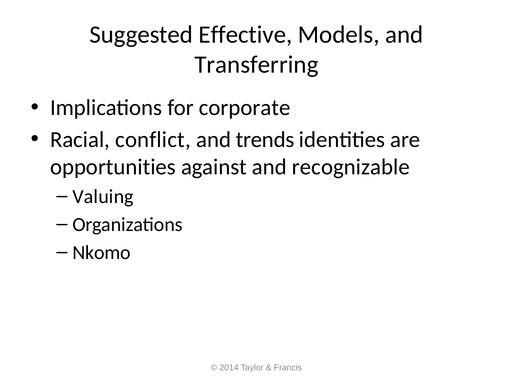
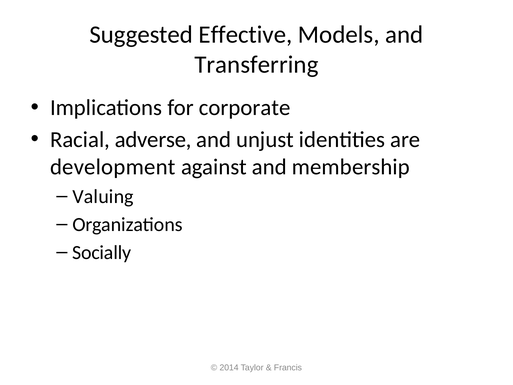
conflict: conflict -> adverse
trends: trends -> unjust
opportunities: opportunities -> development
recognizable: recognizable -> membership
Nkomo: Nkomo -> Socially
